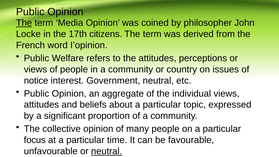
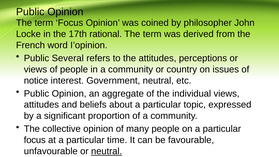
The at (24, 23) underline: present -> none
term Media: Media -> Focus
citizens: citizens -> rational
Welfare: Welfare -> Several
